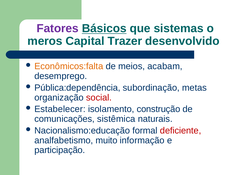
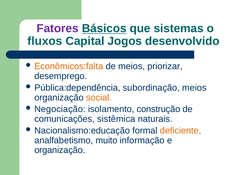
meros: meros -> fluxos
Trazer: Trazer -> Jogos
acabam: acabam -> priorizar
subordinação metas: metas -> meios
social colour: red -> orange
Estabelecer: Estabelecer -> Negociação
deficiente colour: red -> orange
participação at (60, 150): participação -> organização
